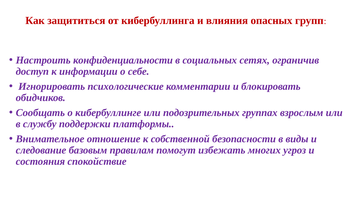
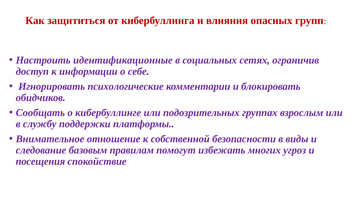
конфиденциальности: конфиденциальности -> идентификационные
состояния: состояния -> посещения
